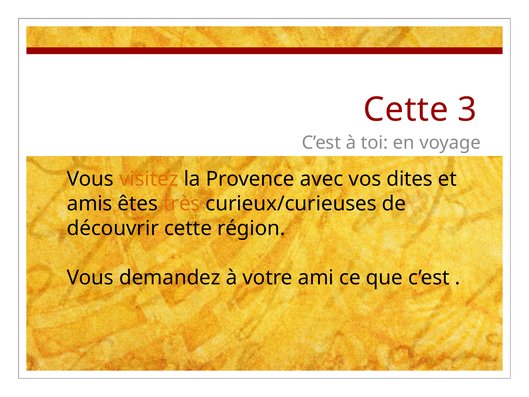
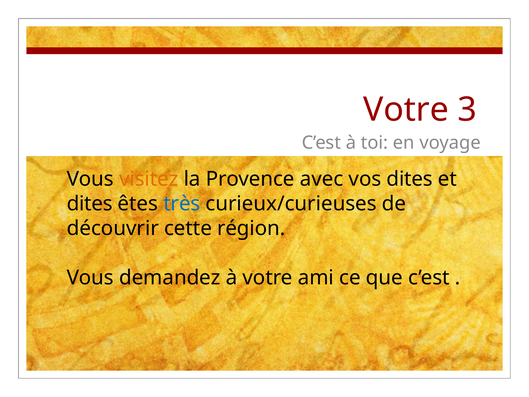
Cette at (406, 110): Cette -> Votre
amis at (90, 204): amis -> dites
très colour: orange -> blue
